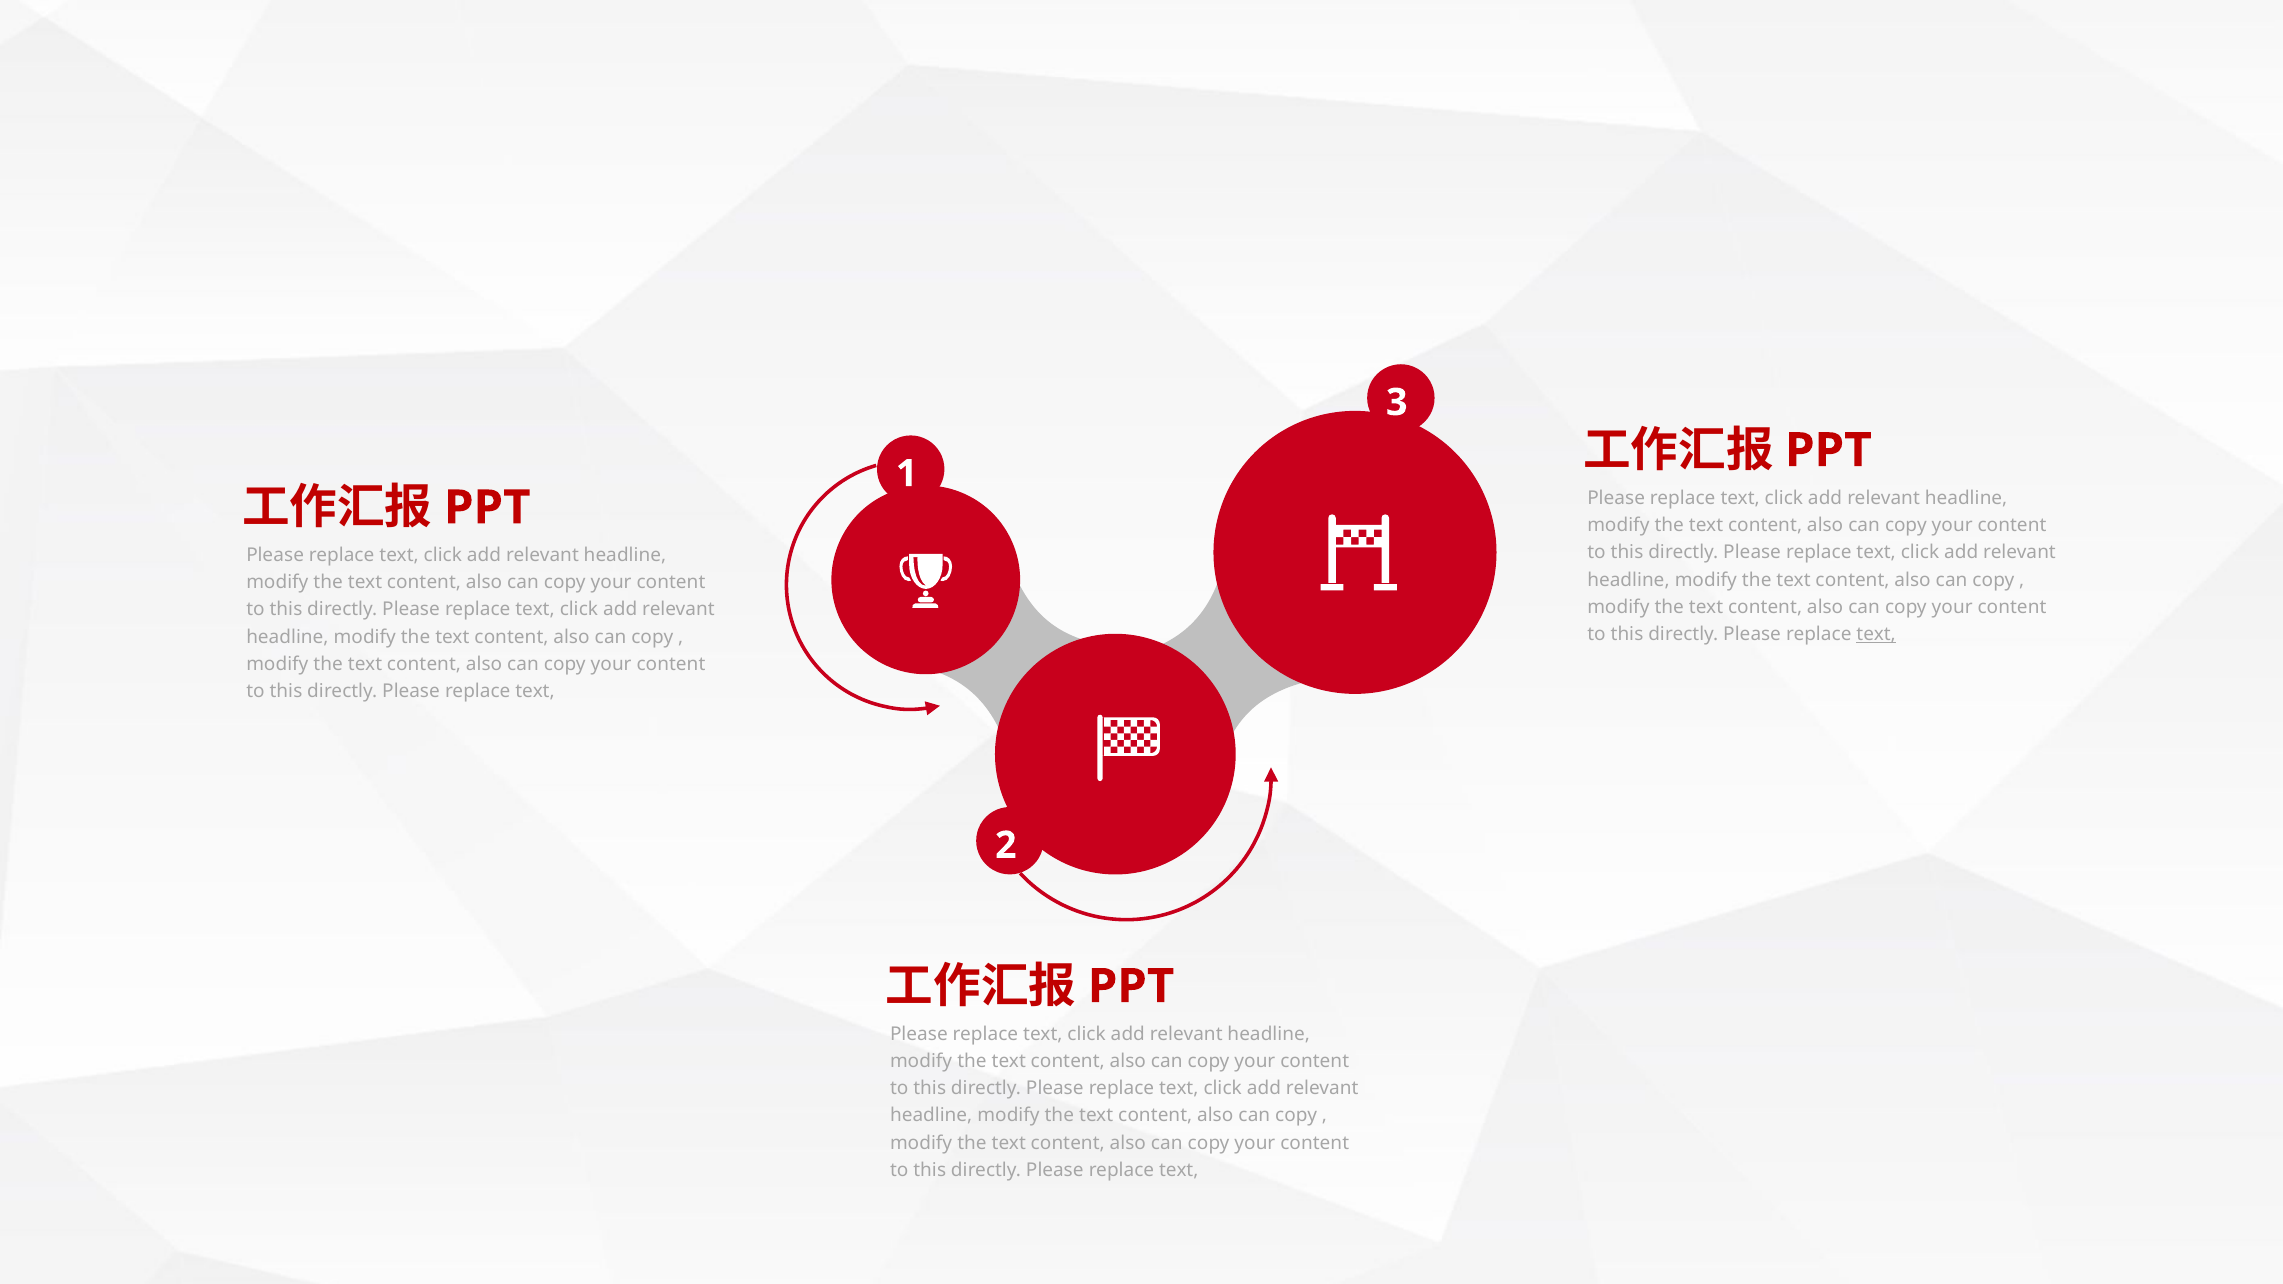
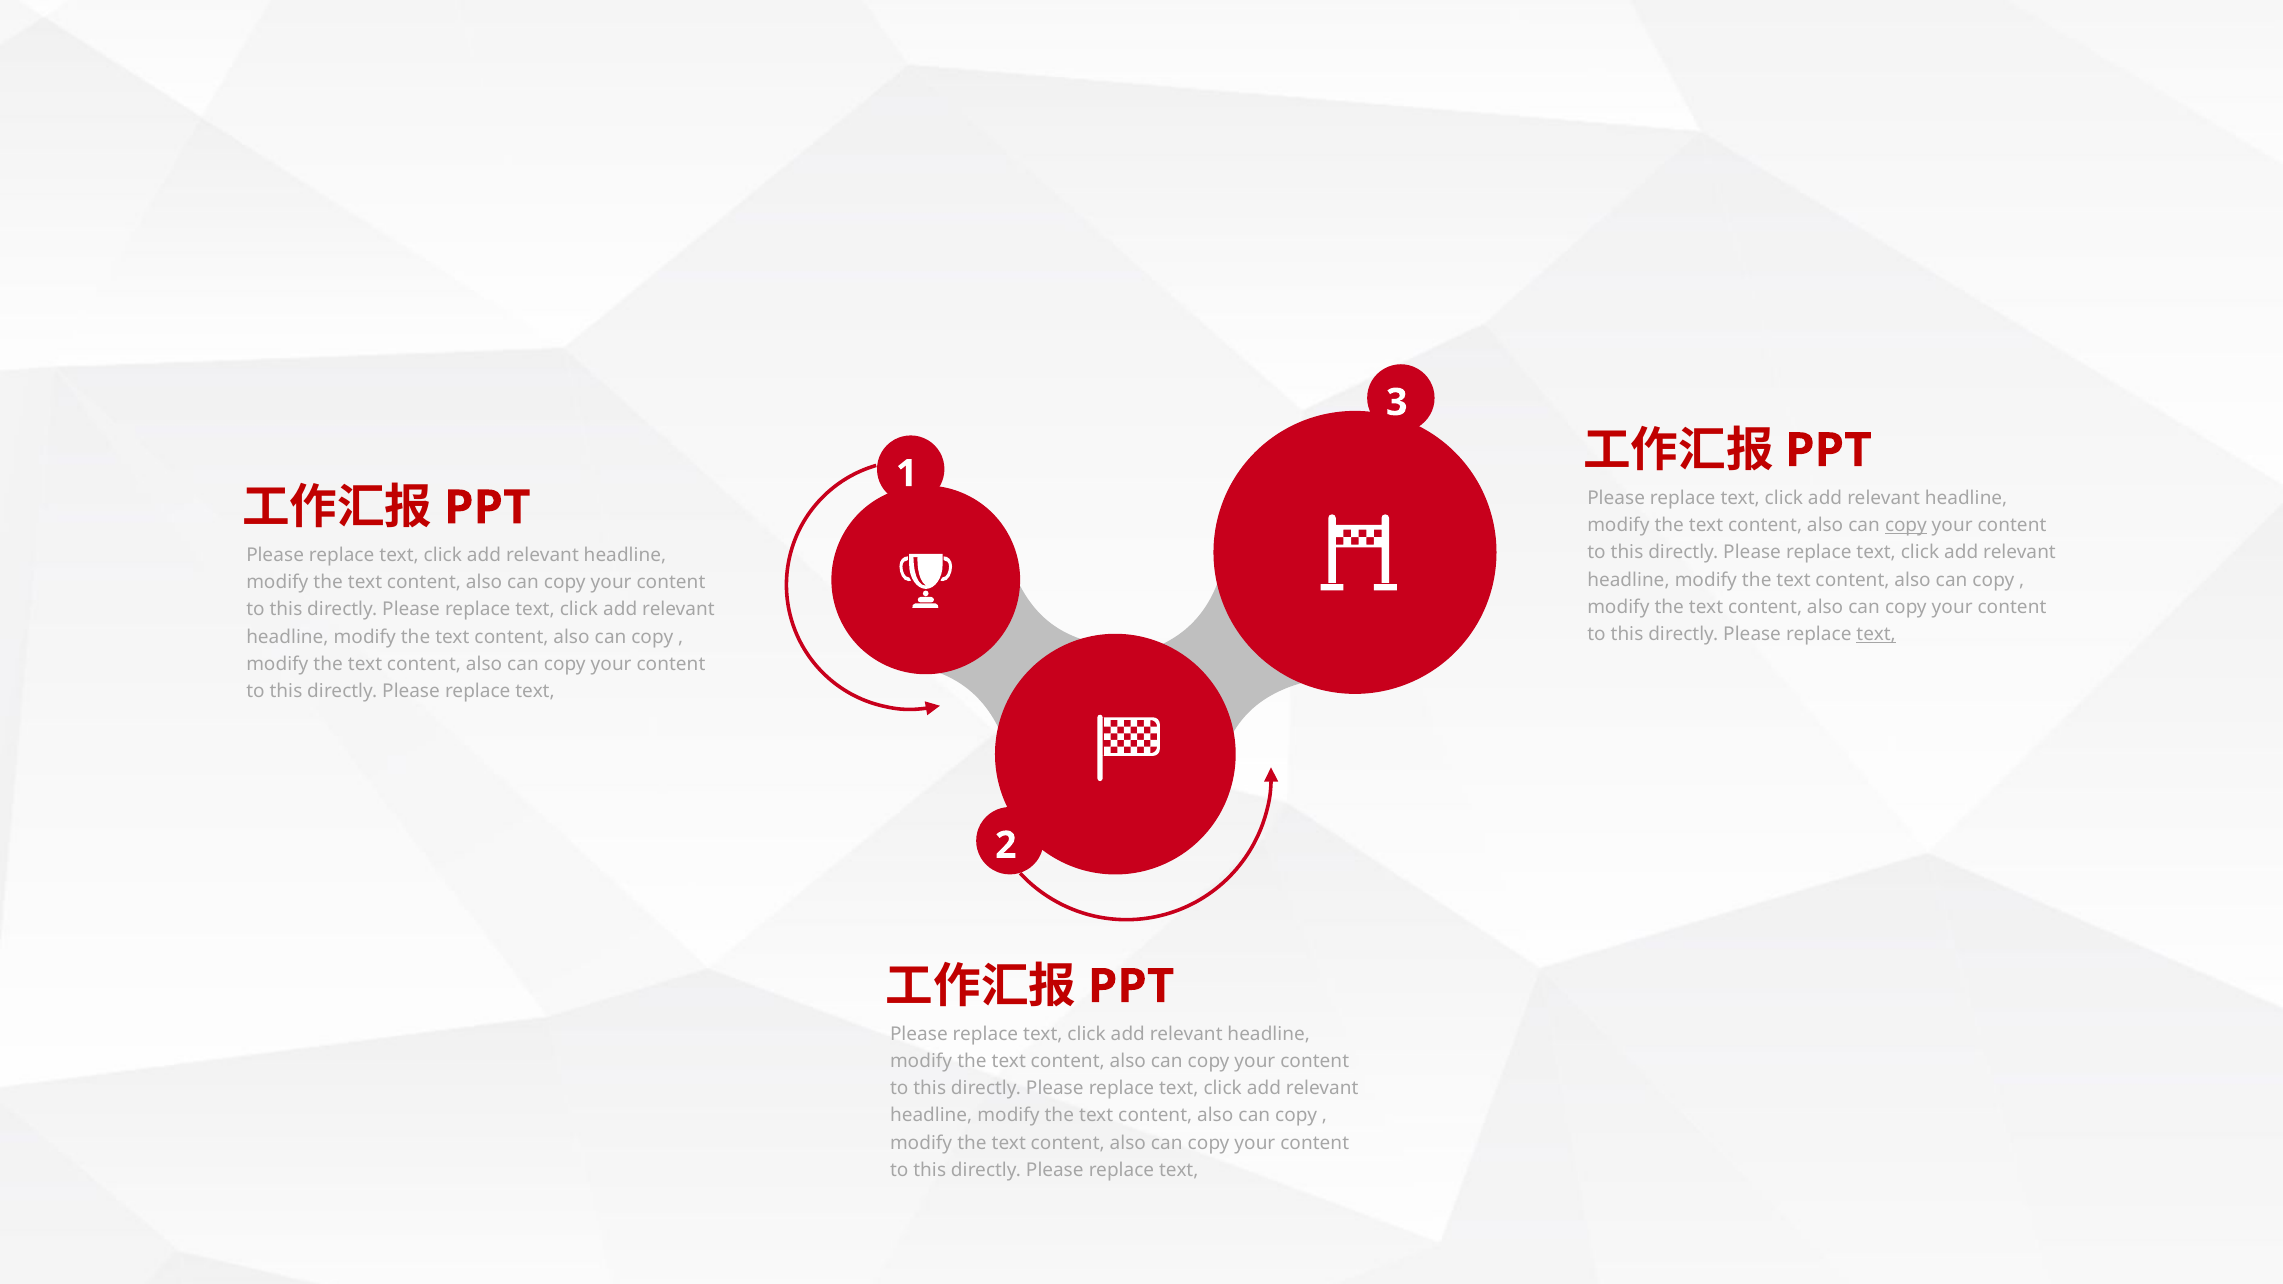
copy at (1906, 525) underline: none -> present
